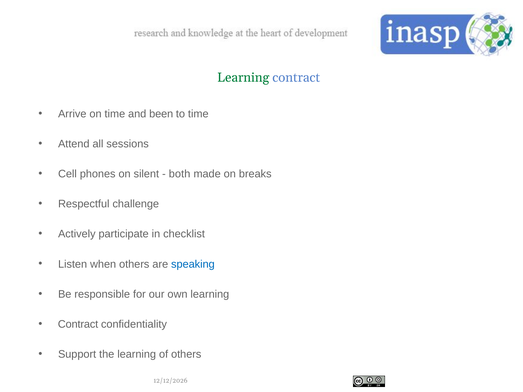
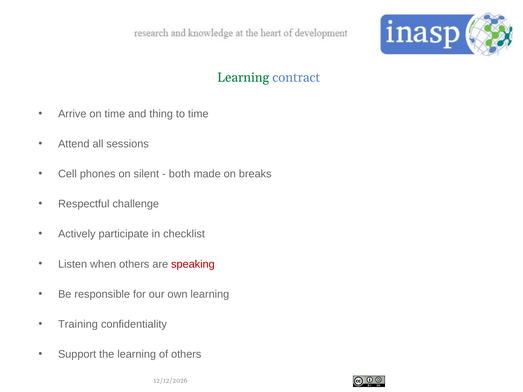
been: been -> thing
speaking colour: blue -> red
Contract at (78, 324): Contract -> Training
